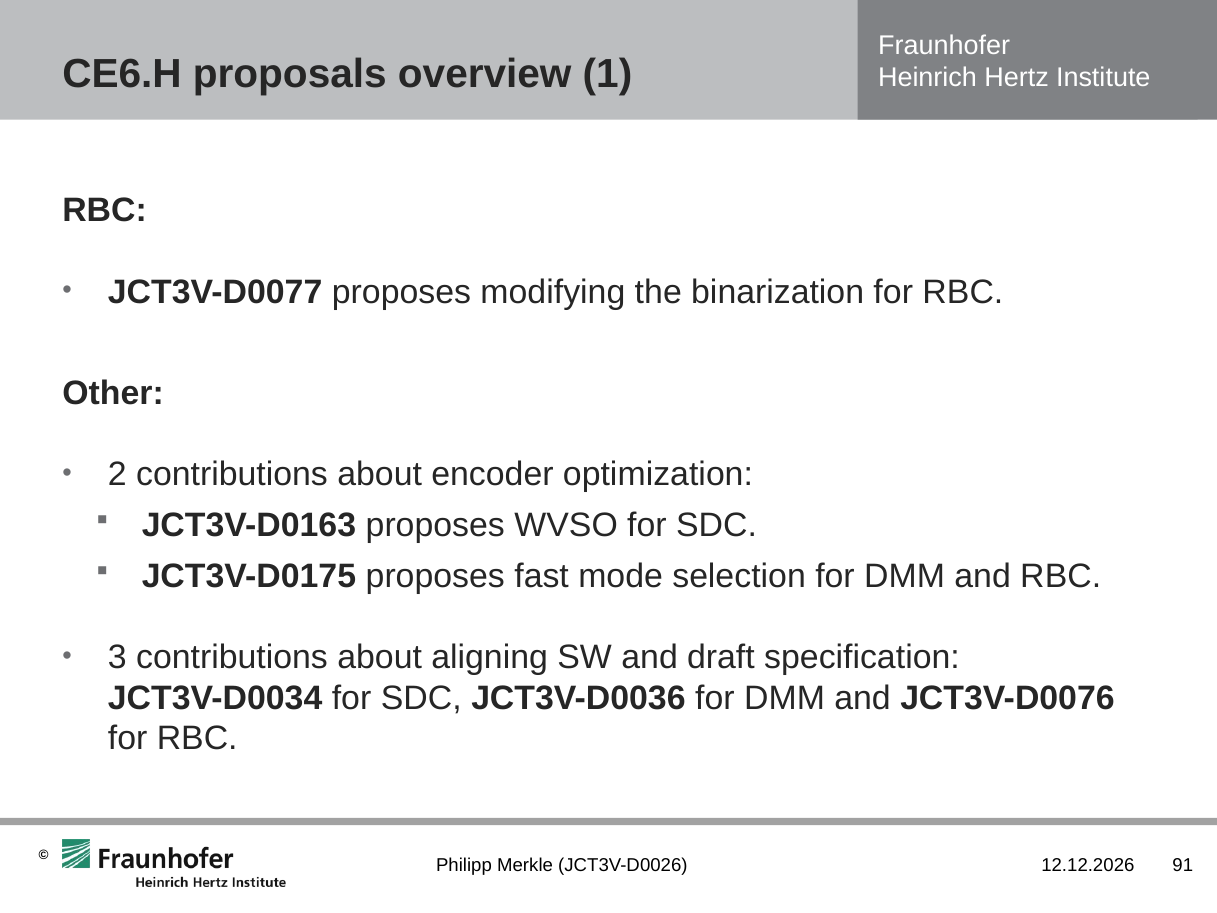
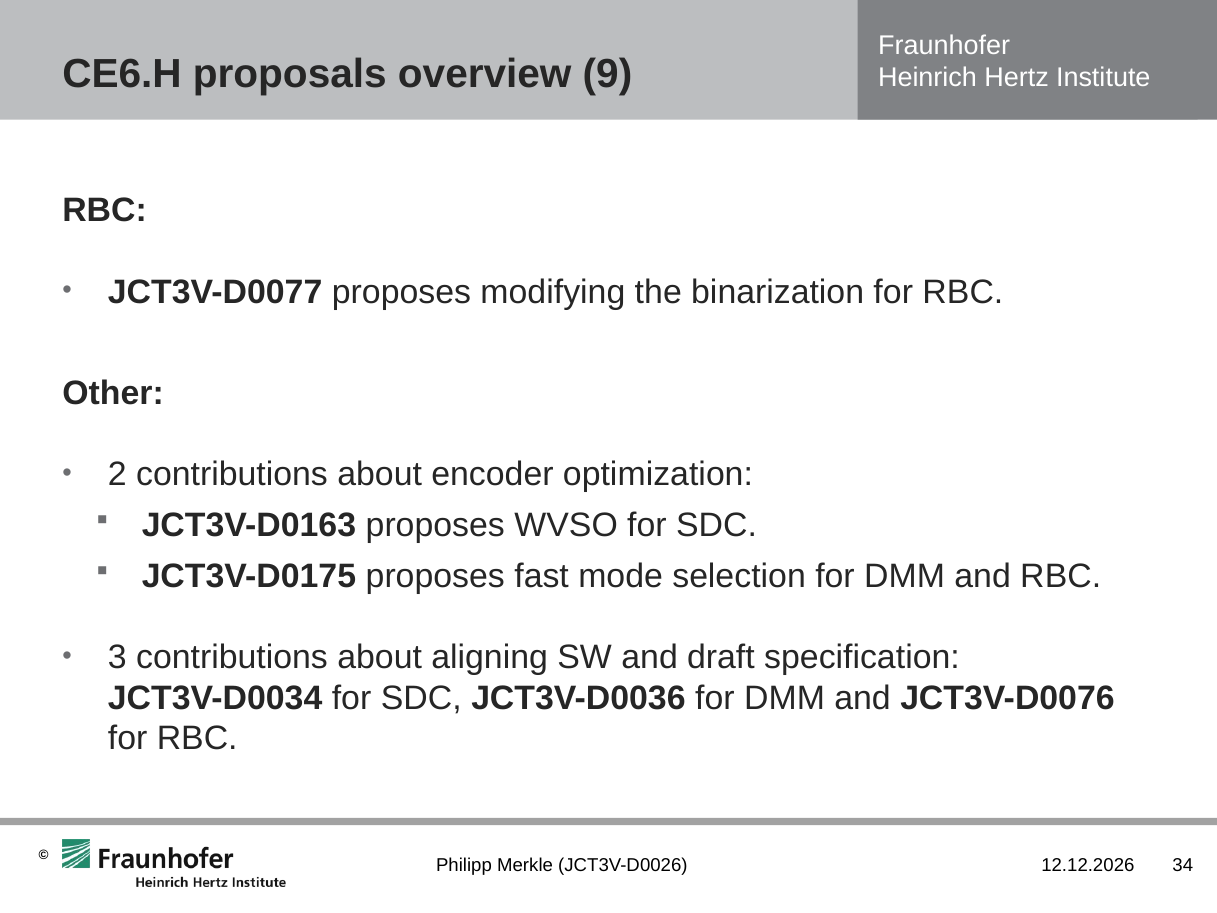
1: 1 -> 9
91: 91 -> 34
